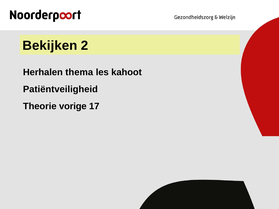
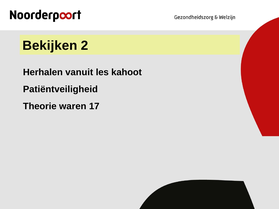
thema: thema -> vanuit
vorige: vorige -> waren
